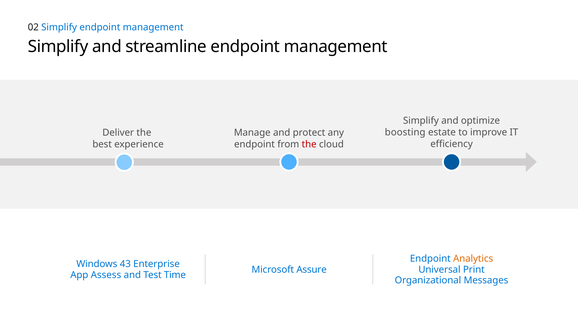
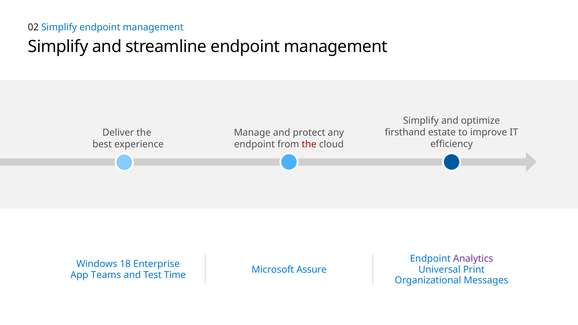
boosting: boosting -> firsthand
Analytics colour: orange -> purple
43: 43 -> 18
Assess: Assess -> Teams
